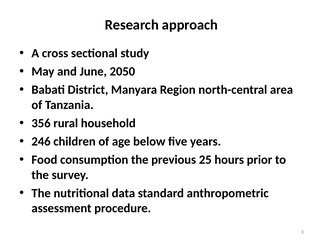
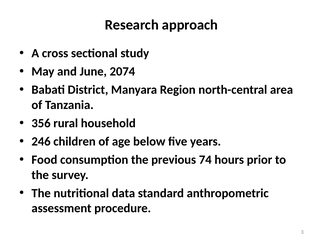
2050: 2050 -> 2074
25: 25 -> 74
